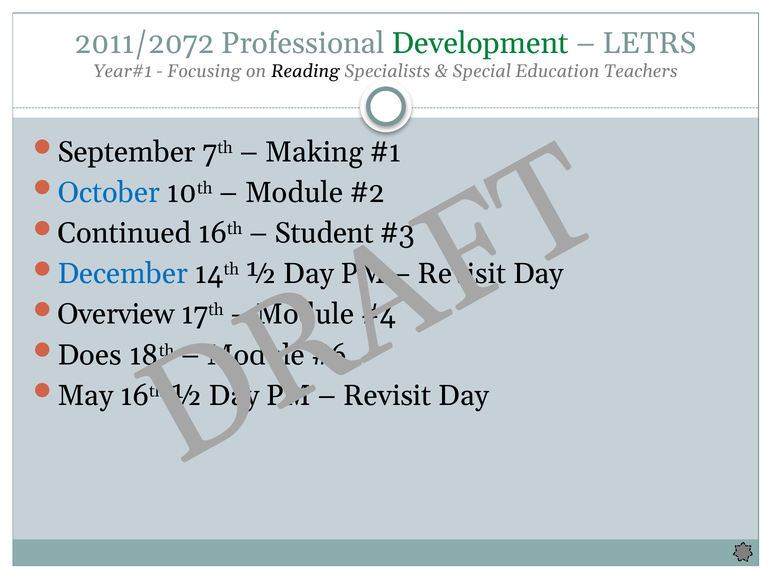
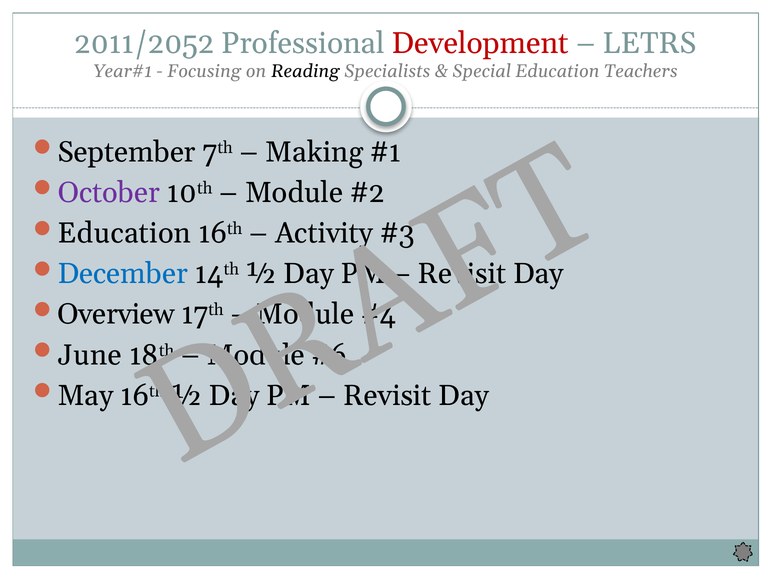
2011/2072: 2011/2072 -> 2011/2052
Development colour: green -> red
October colour: blue -> purple
Continued at (124, 233): Continued -> Education
Student: Student -> Activity
Does: Does -> June
